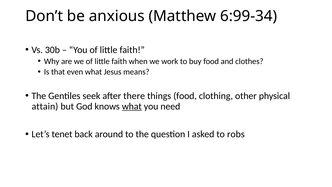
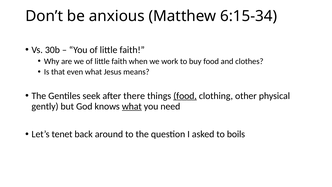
6:99-34: 6:99-34 -> 6:15-34
food at (185, 96) underline: none -> present
attain: attain -> gently
robs: robs -> boils
